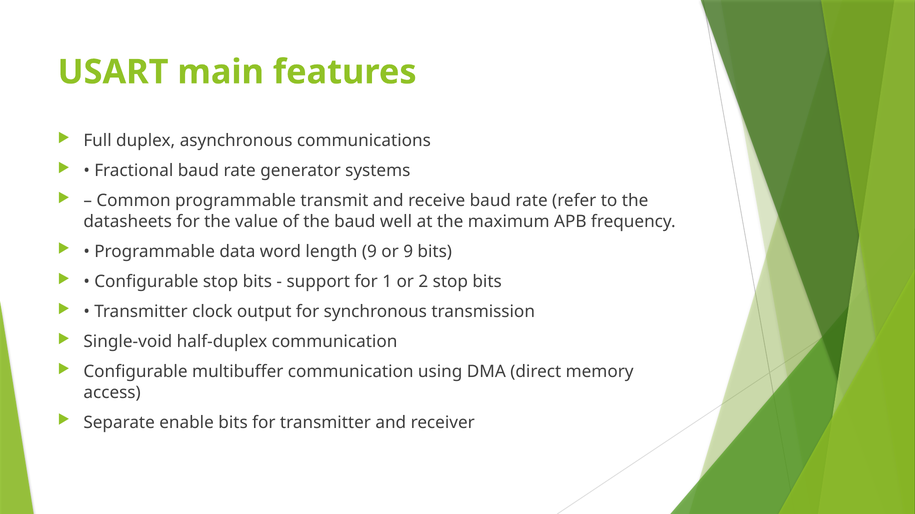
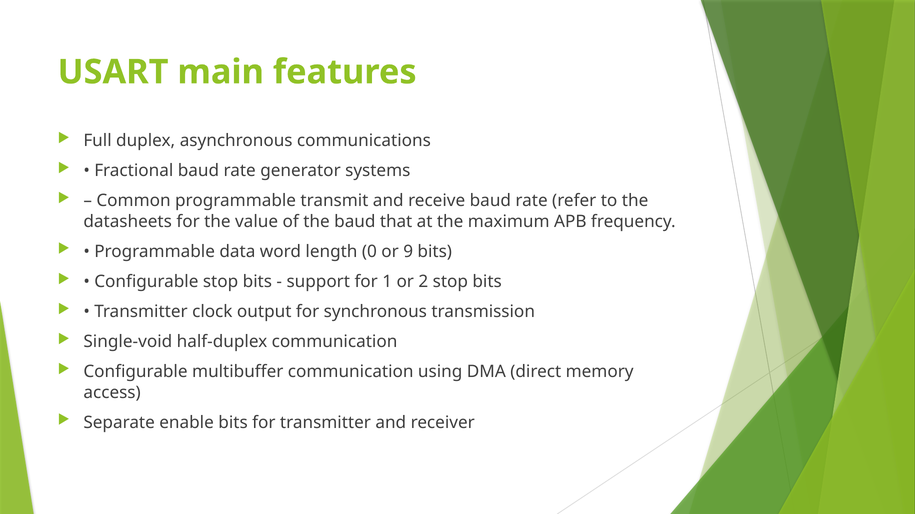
well: well -> that
length 9: 9 -> 0
